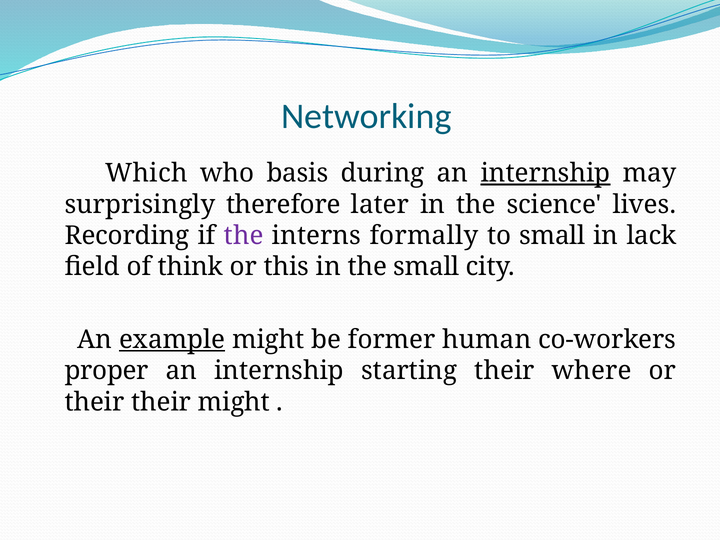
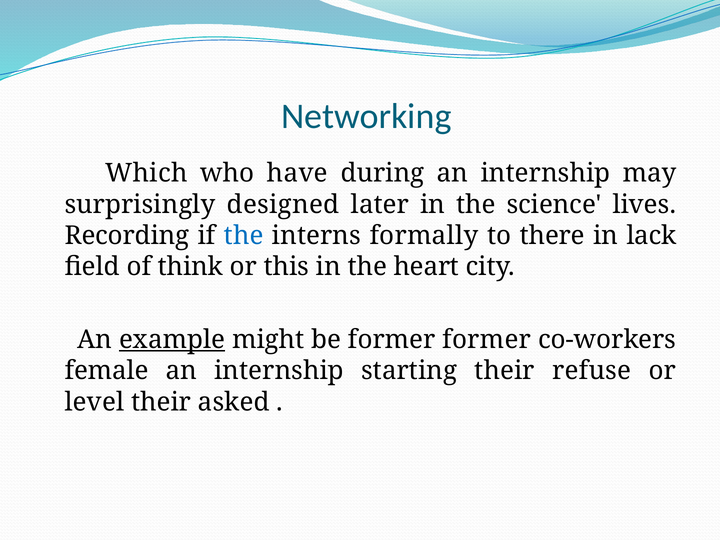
basis: basis -> have
internship at (545, 173) underline: present -> none
therefore: therefore -> designed
the at (244, 236) colour: purple -> blue
to small: small -> there
the small: small -> heart
former human: human -> former
proper: proper -> female
where: where -> refuse
their at (95, 402): their -> level
their might: might -> asked
